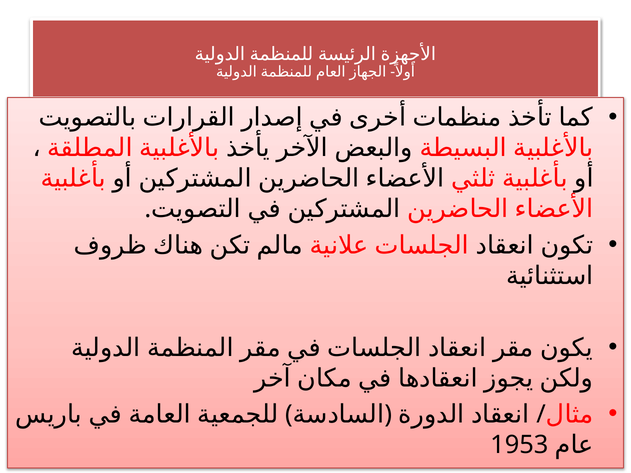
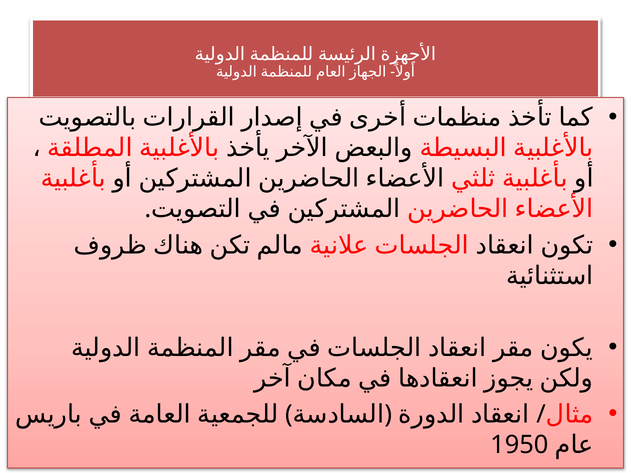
1953: 1953 -> 1950
